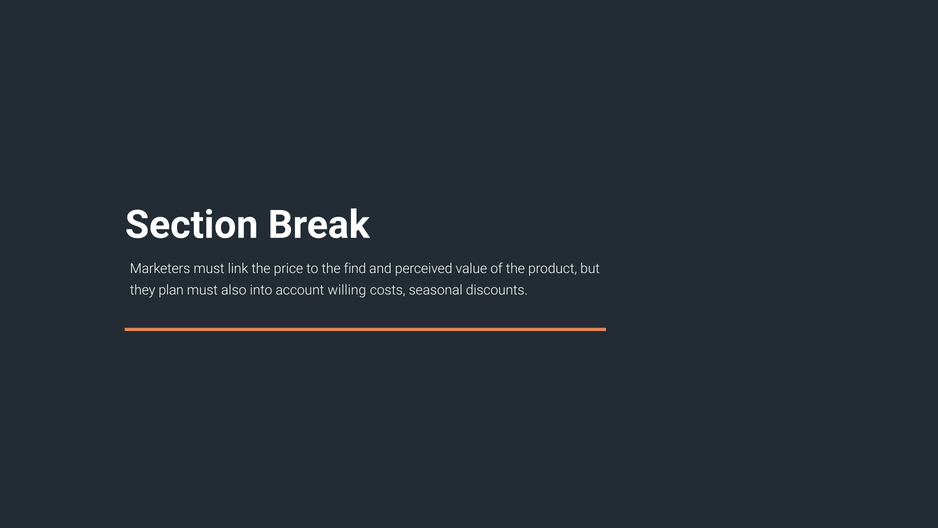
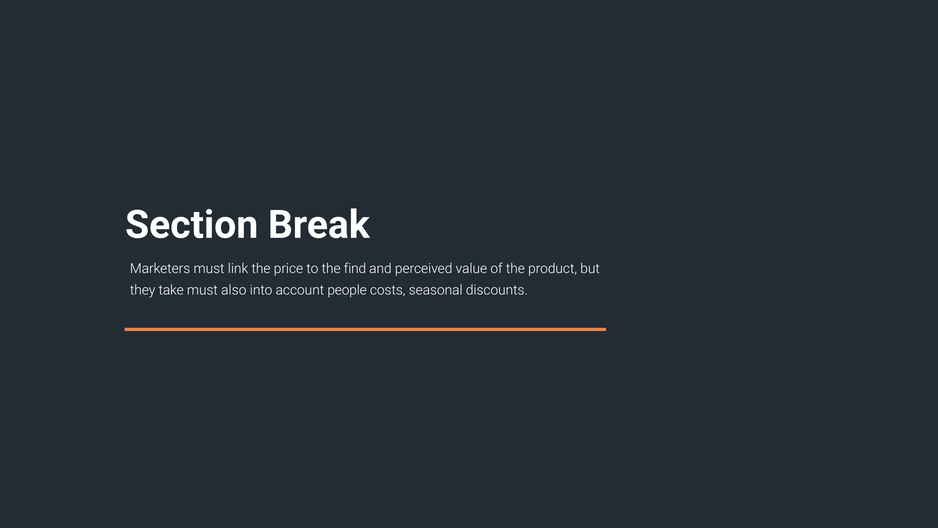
plan: plan -> take
willing: willing -> people
